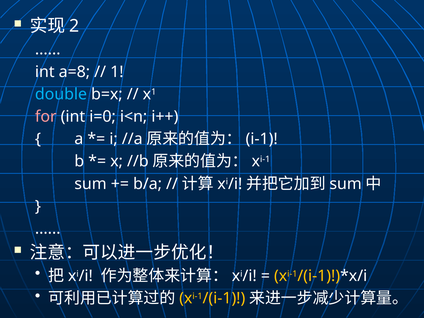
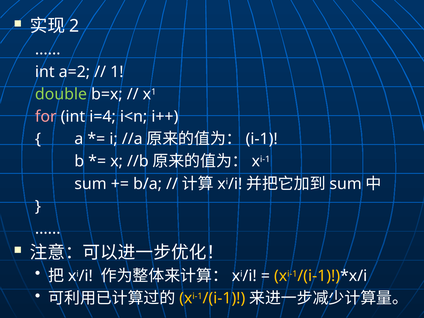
a=8: a=8 -> a=2
double colour: light blue -> light green
i=0: i=0 -> i=4
